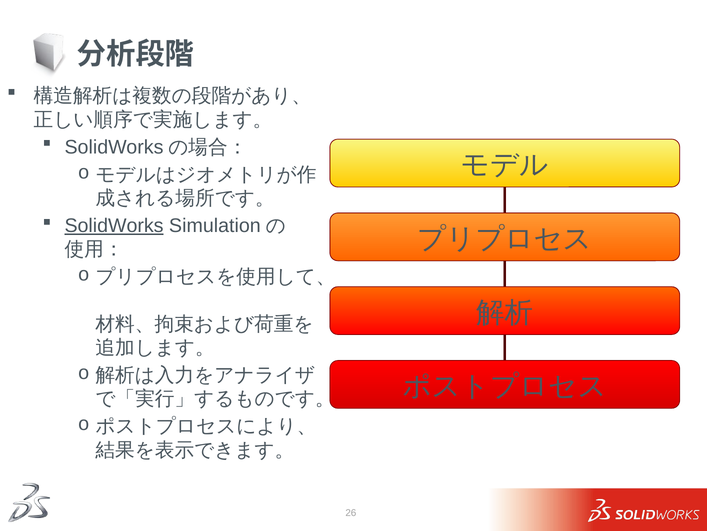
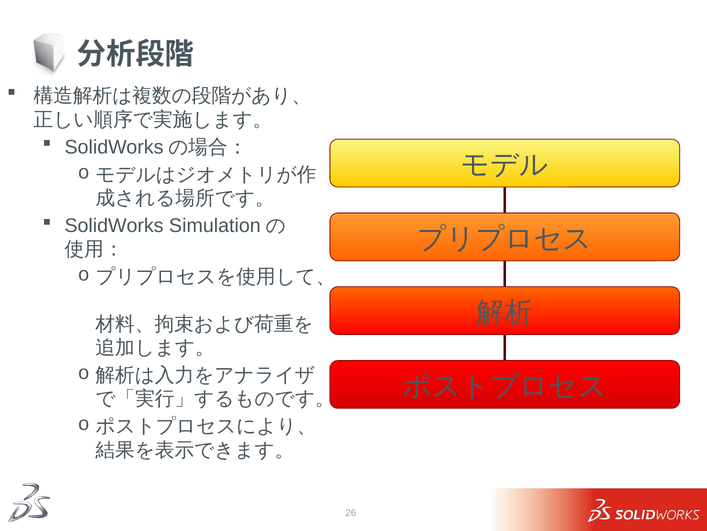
SolidWorks underline: present -> none
